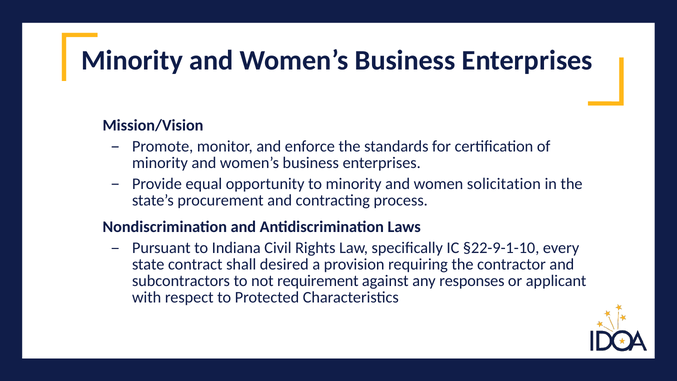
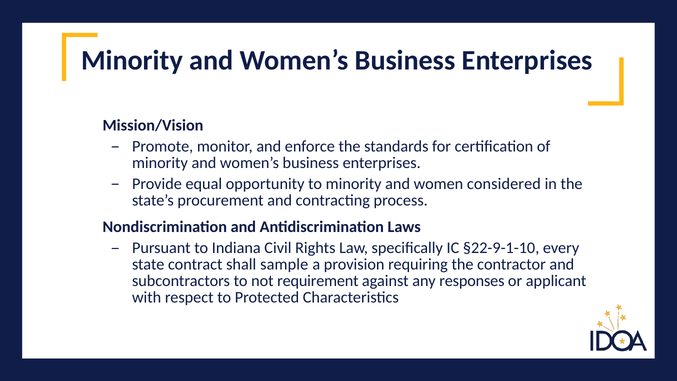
solicitation: solicitation -> considered
desired: desired -> sample
